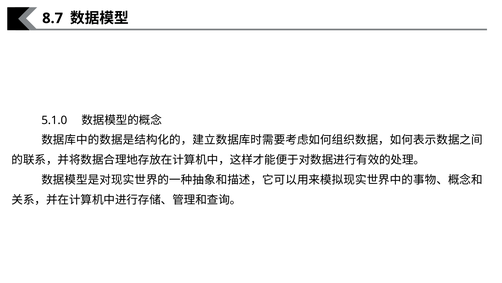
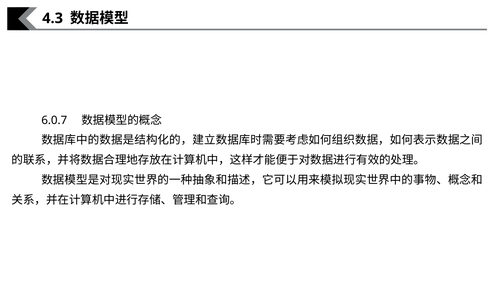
8.7: 8.7 -> 4.3
5.1.0: 5.1.0 -> 6.0.7
